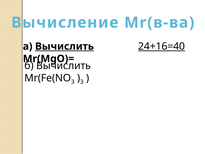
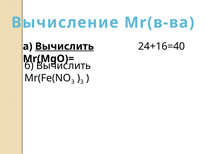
24+16=40 underline: present -> none
